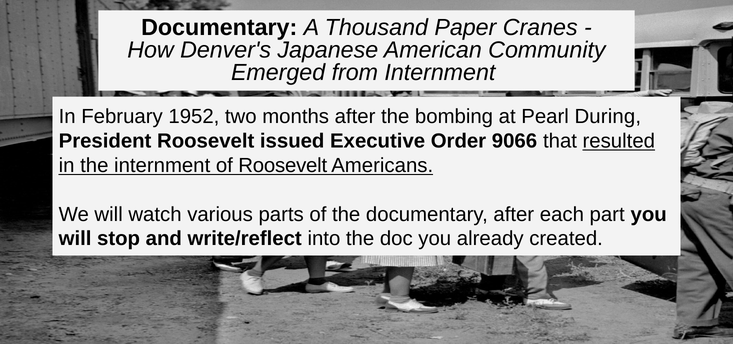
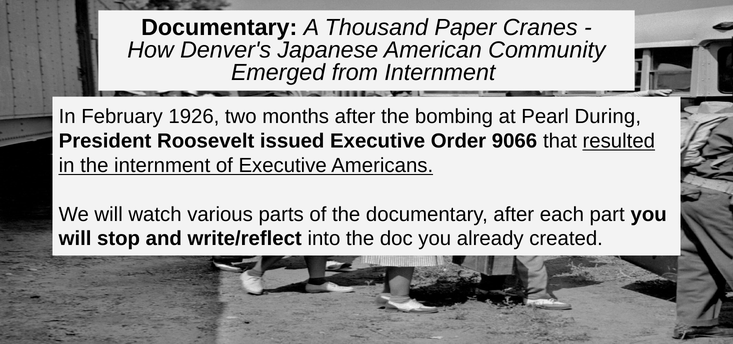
1952: 1952 -> 1926
of Roosevelt: Roosevelt -> Executive
